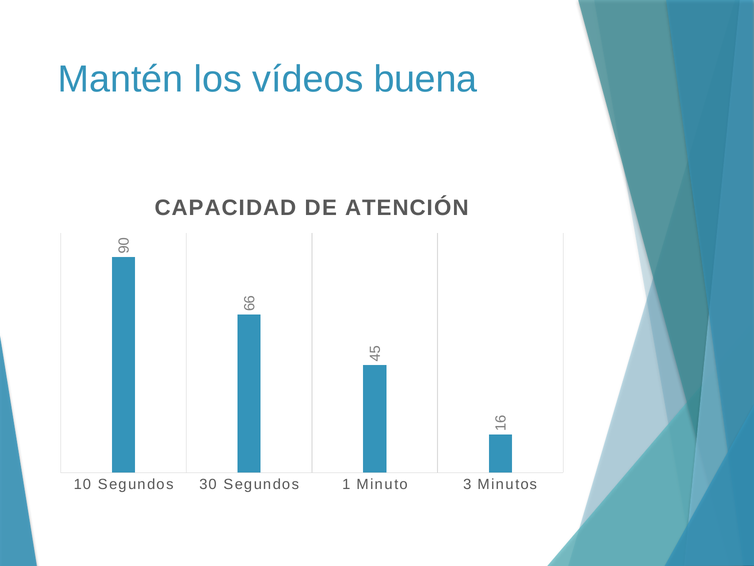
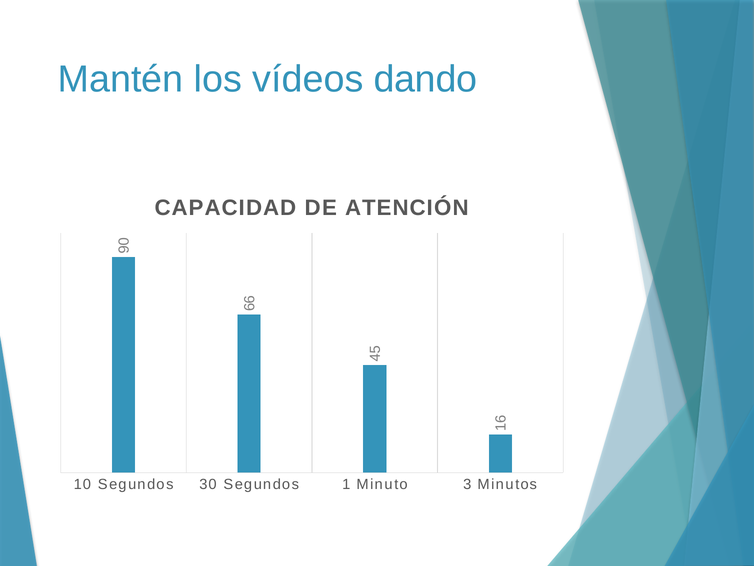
buena: buena -> dando
